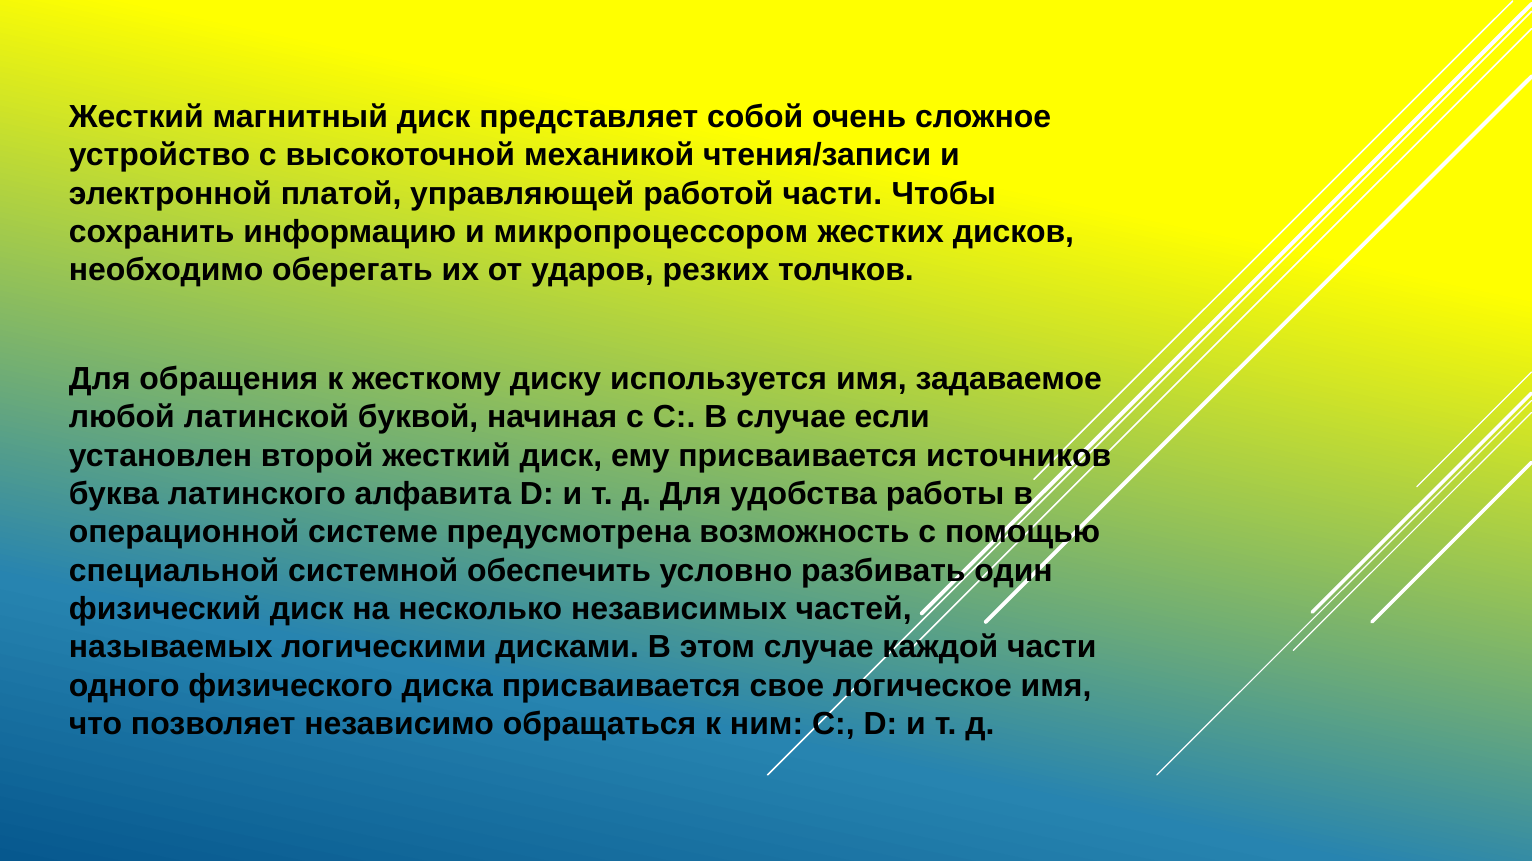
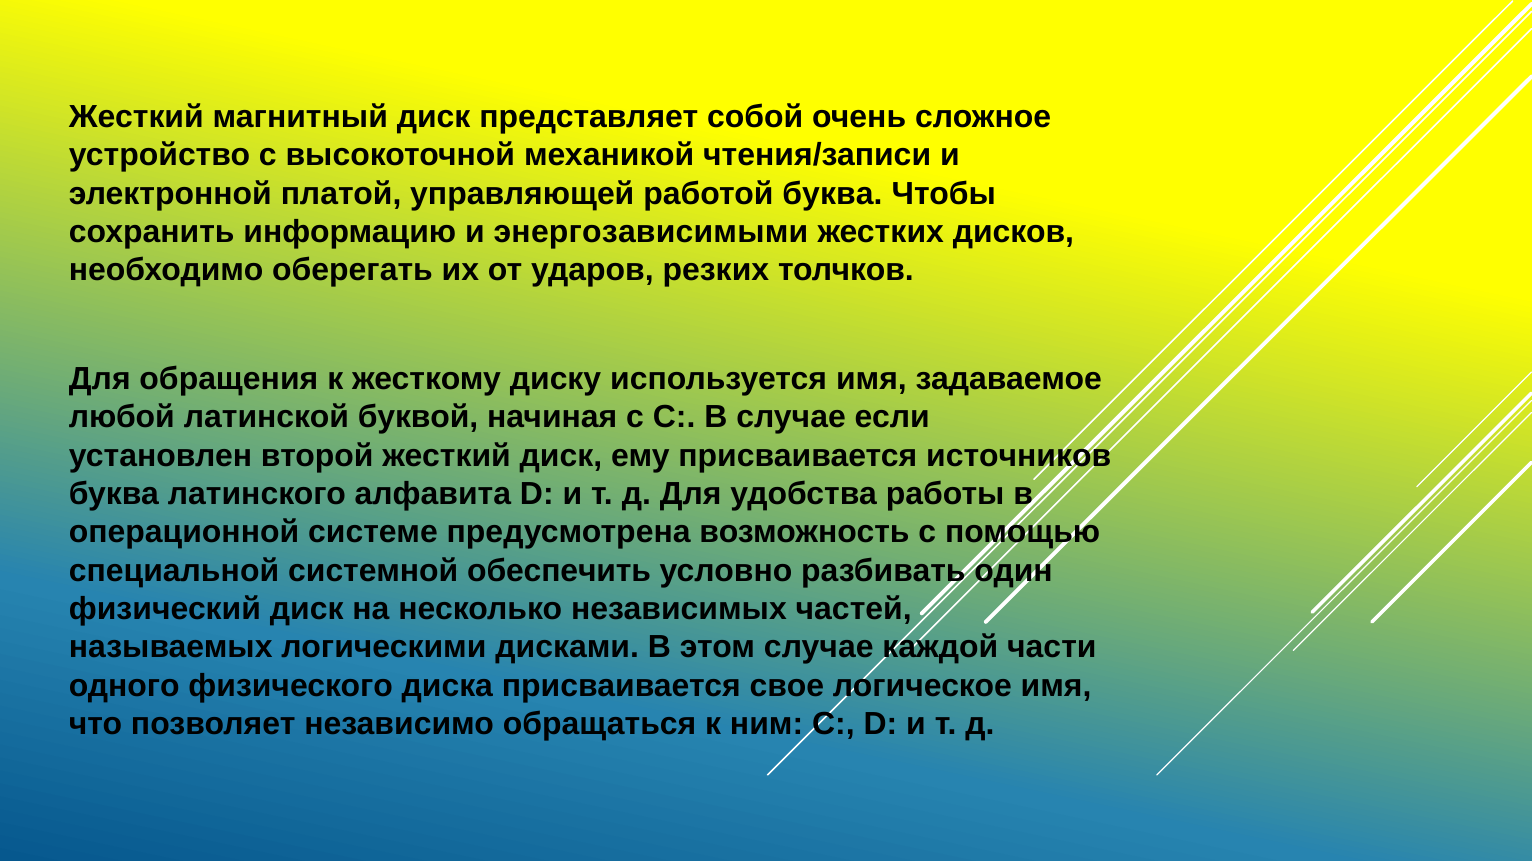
работой части: части -> буква
микропроцессором: микропроцессором -> энергозависимыми
